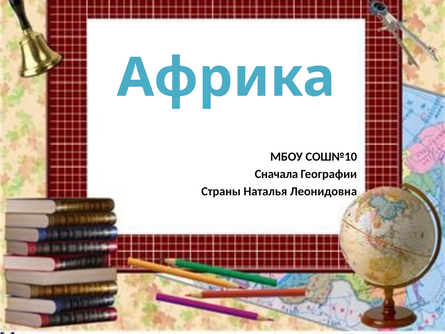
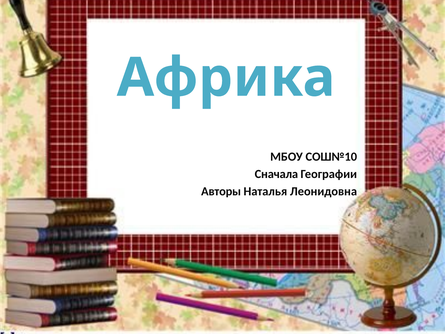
Страны: Страны -> Авторы
